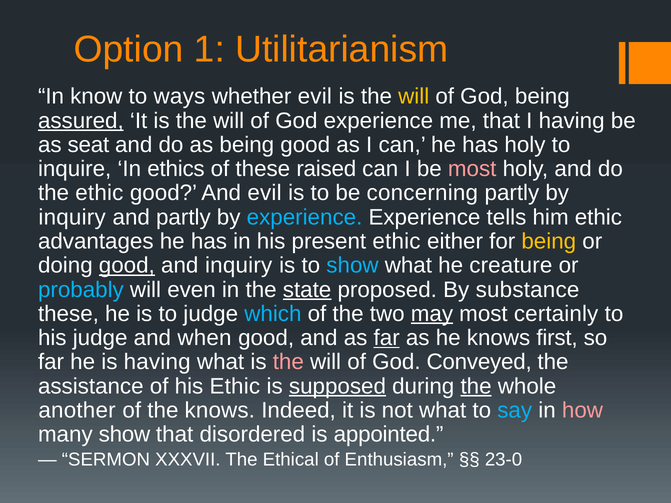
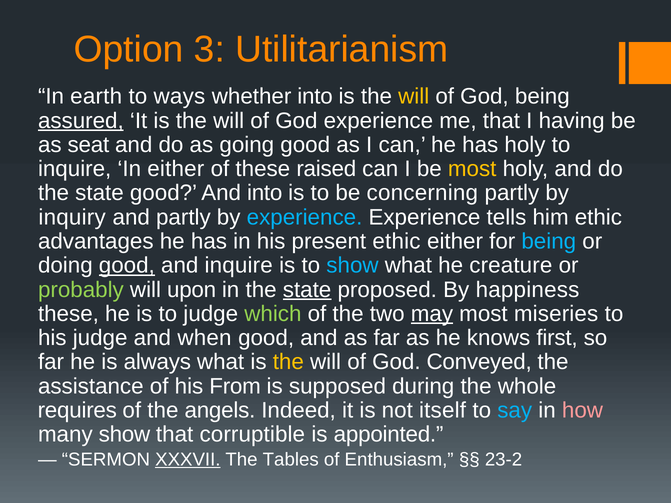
1: 1 -> 3
know: know -> earth
whether evil: evil -> into
as being: being -> going
In ethics: ethics -> either
most at (472, 169) colour: pink -> yellow
ethic at (99, 193): ethic -> state
And evil: evil -> into
being at (549, 241) colour: yellow -> light blue
and inquiry: inquiry -> inquire
probably colour: light blue -> light green
even: even -> upon
substance: substance -> happiness
which colour: light blue -> light green
certainly: certainly -> miseries
far at (387, 338) underline: present -> none
is having: having -> always
the at (288, 362) colour: pink -> yellow
his Ethic: Ethic -> From
supposed underline: present -> none
the at (476, 386) underline: present -> none
another: another -> requires
the knows: knows -> angels
not what: what -> itself
disordered: disordered -> corruptible
XXXVII underline: none -> present
Ethical: Ethical -> Tables
23-0: 23-0 -> 23-2
